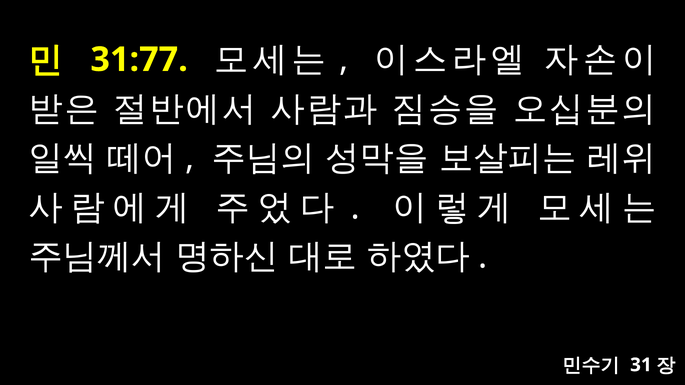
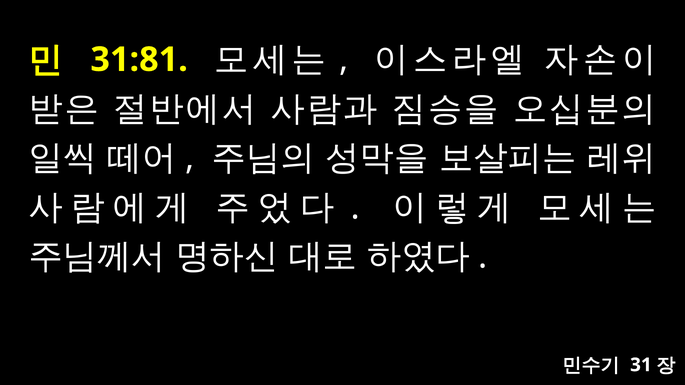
31:77: 31:77 -> 31:81
